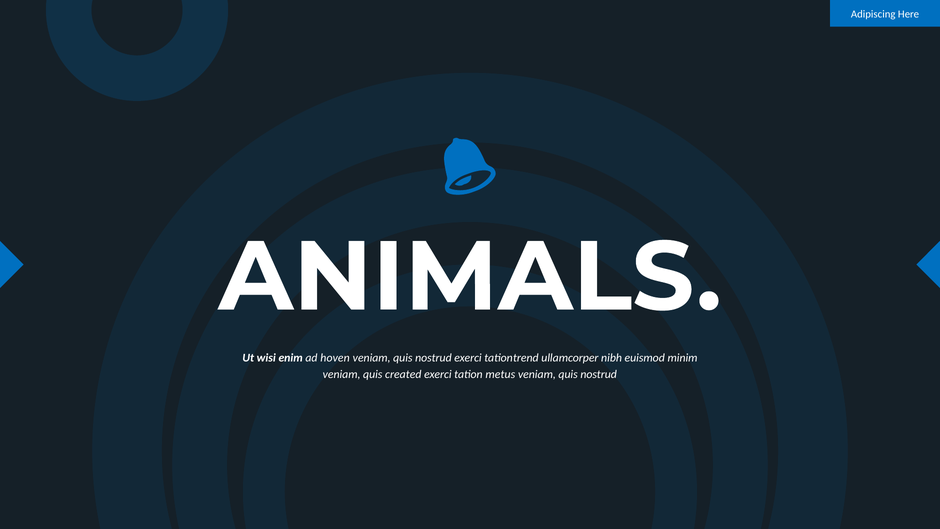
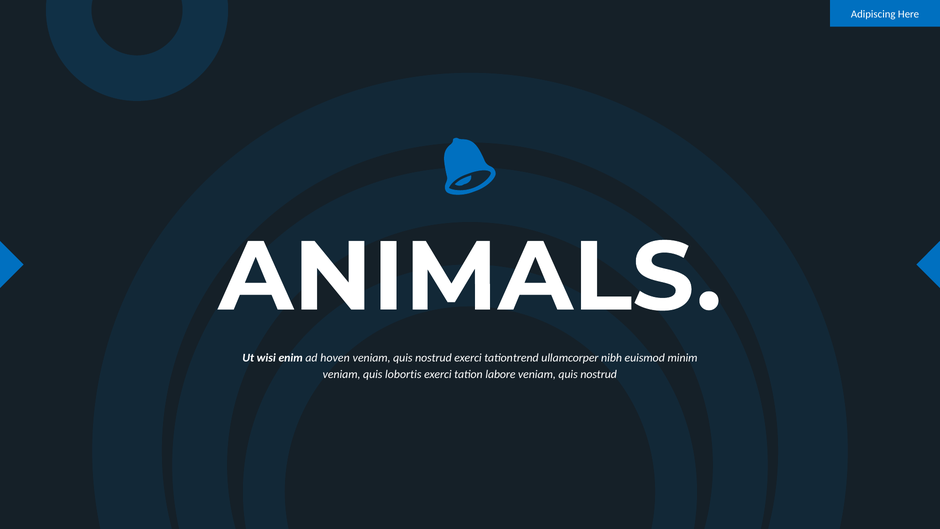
created: created -> lobortis
metus: metus -> labore
